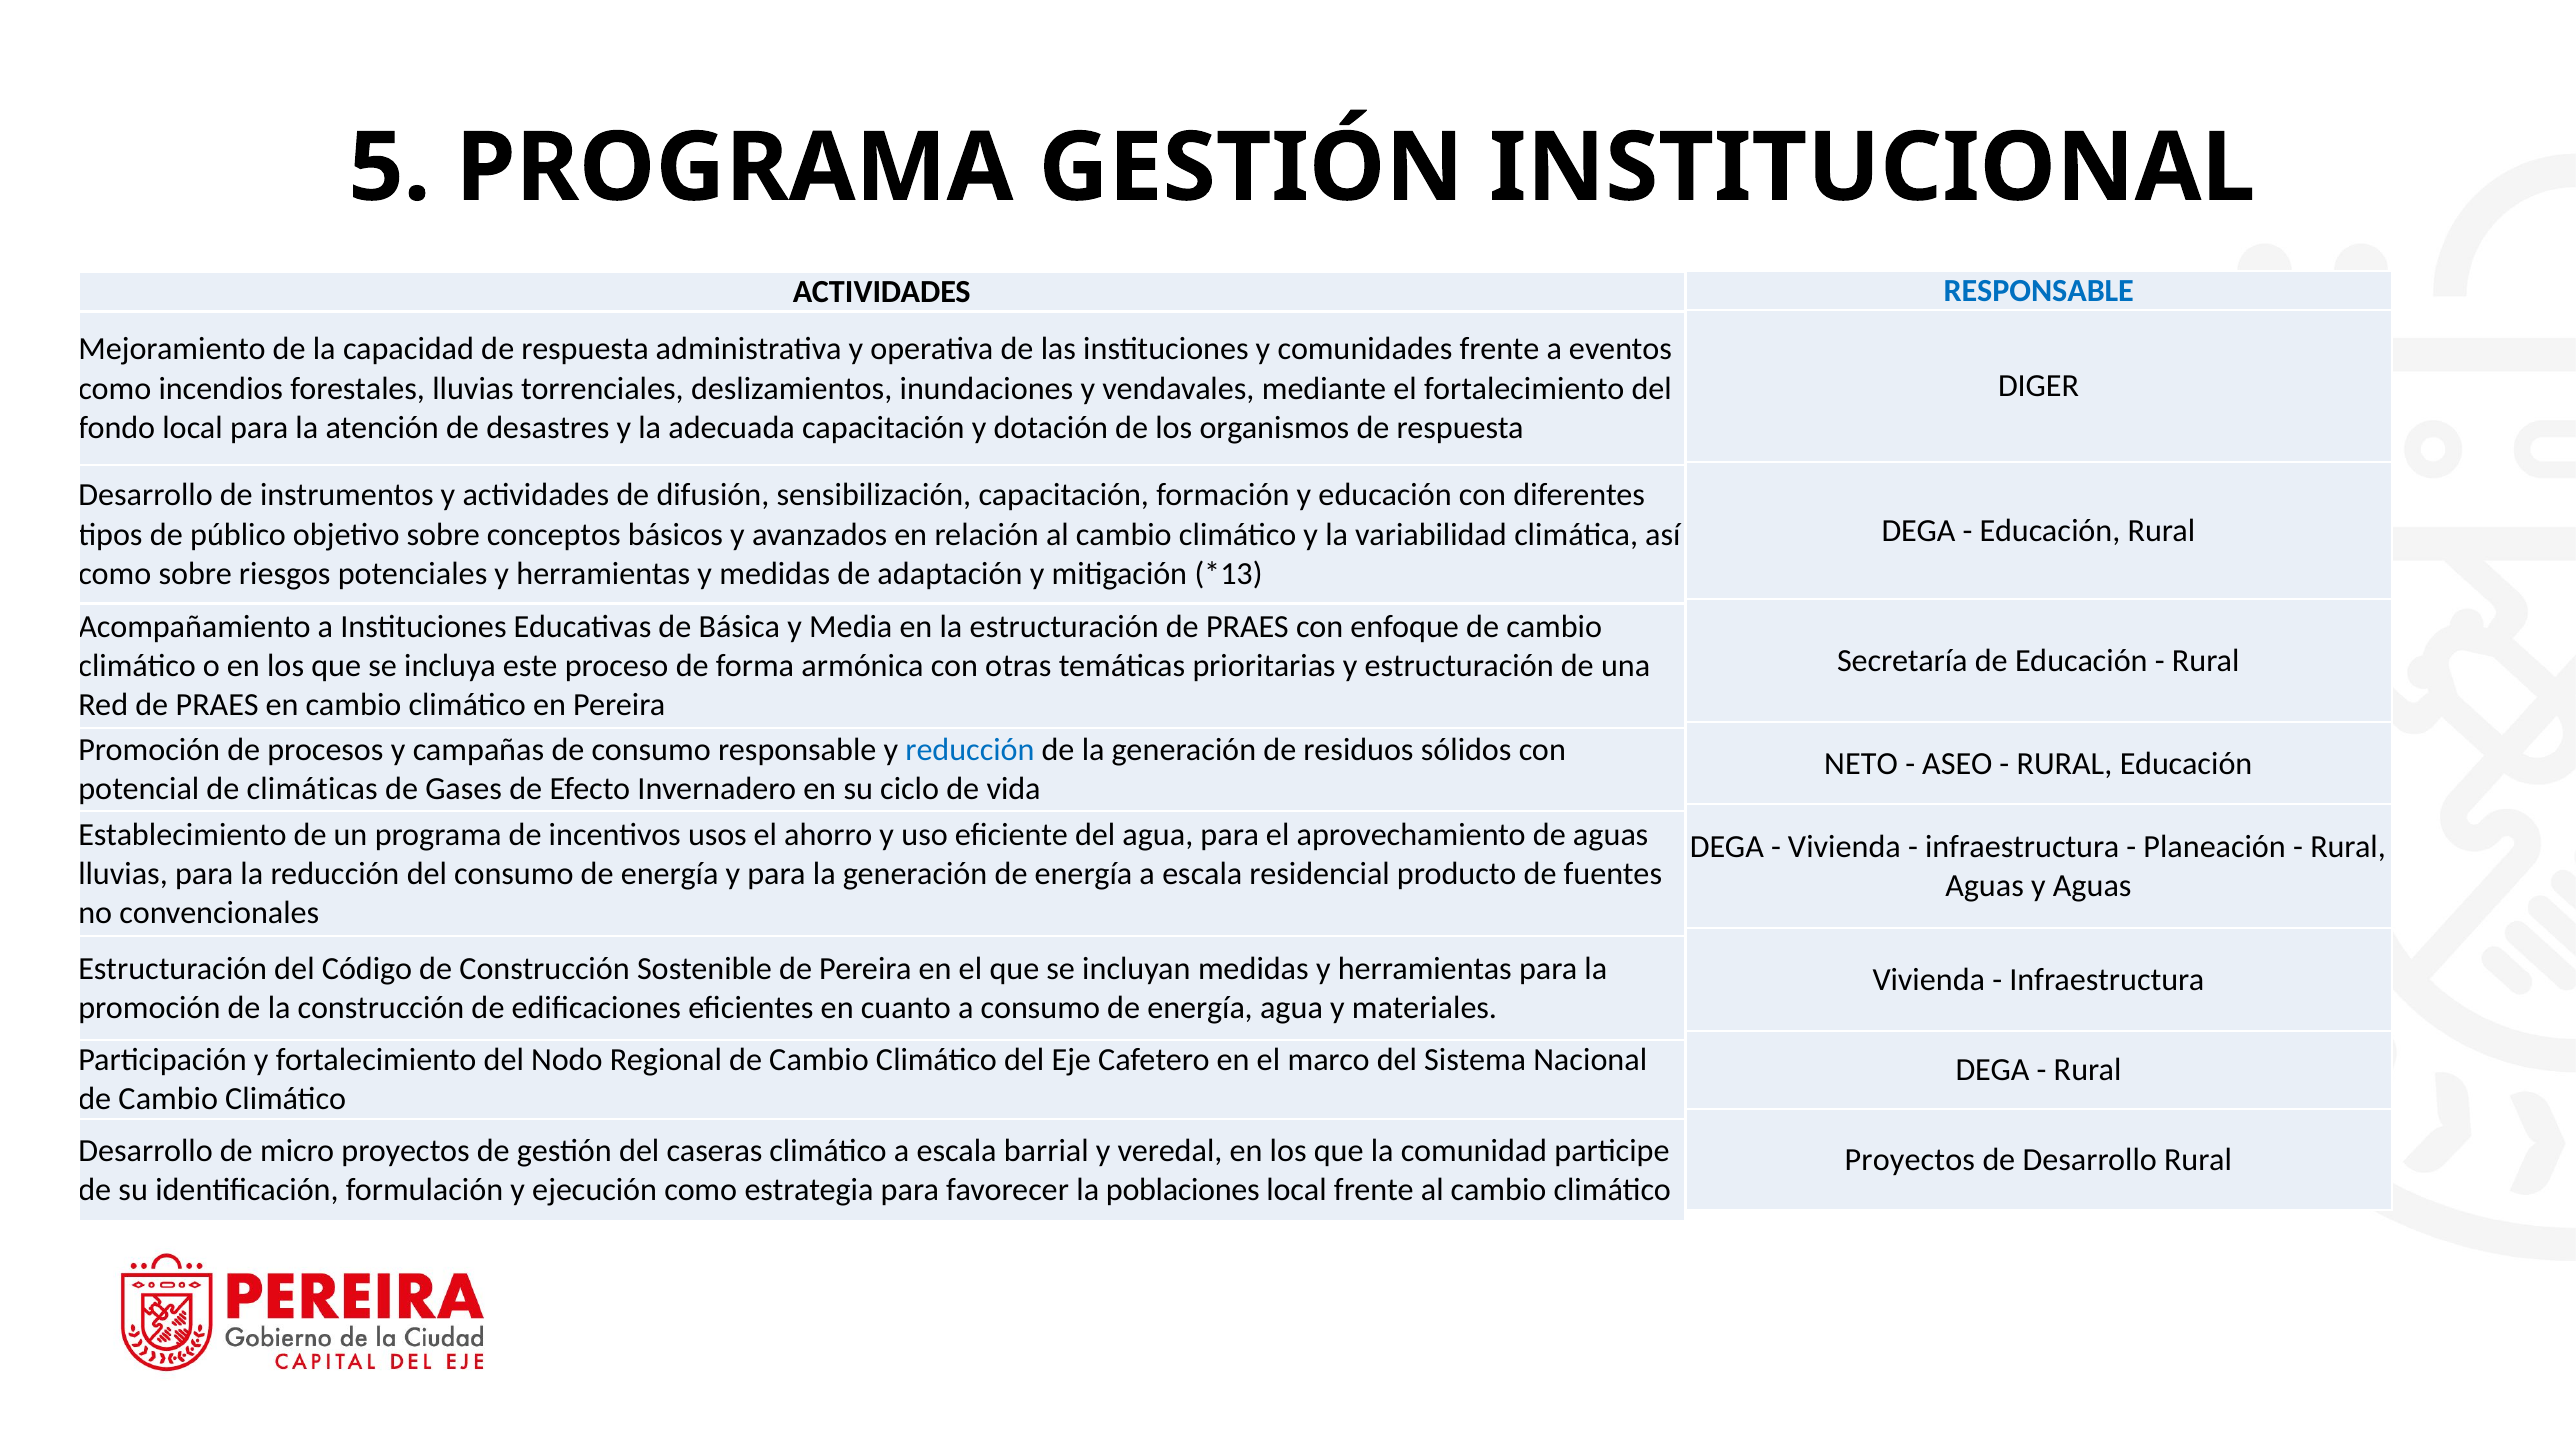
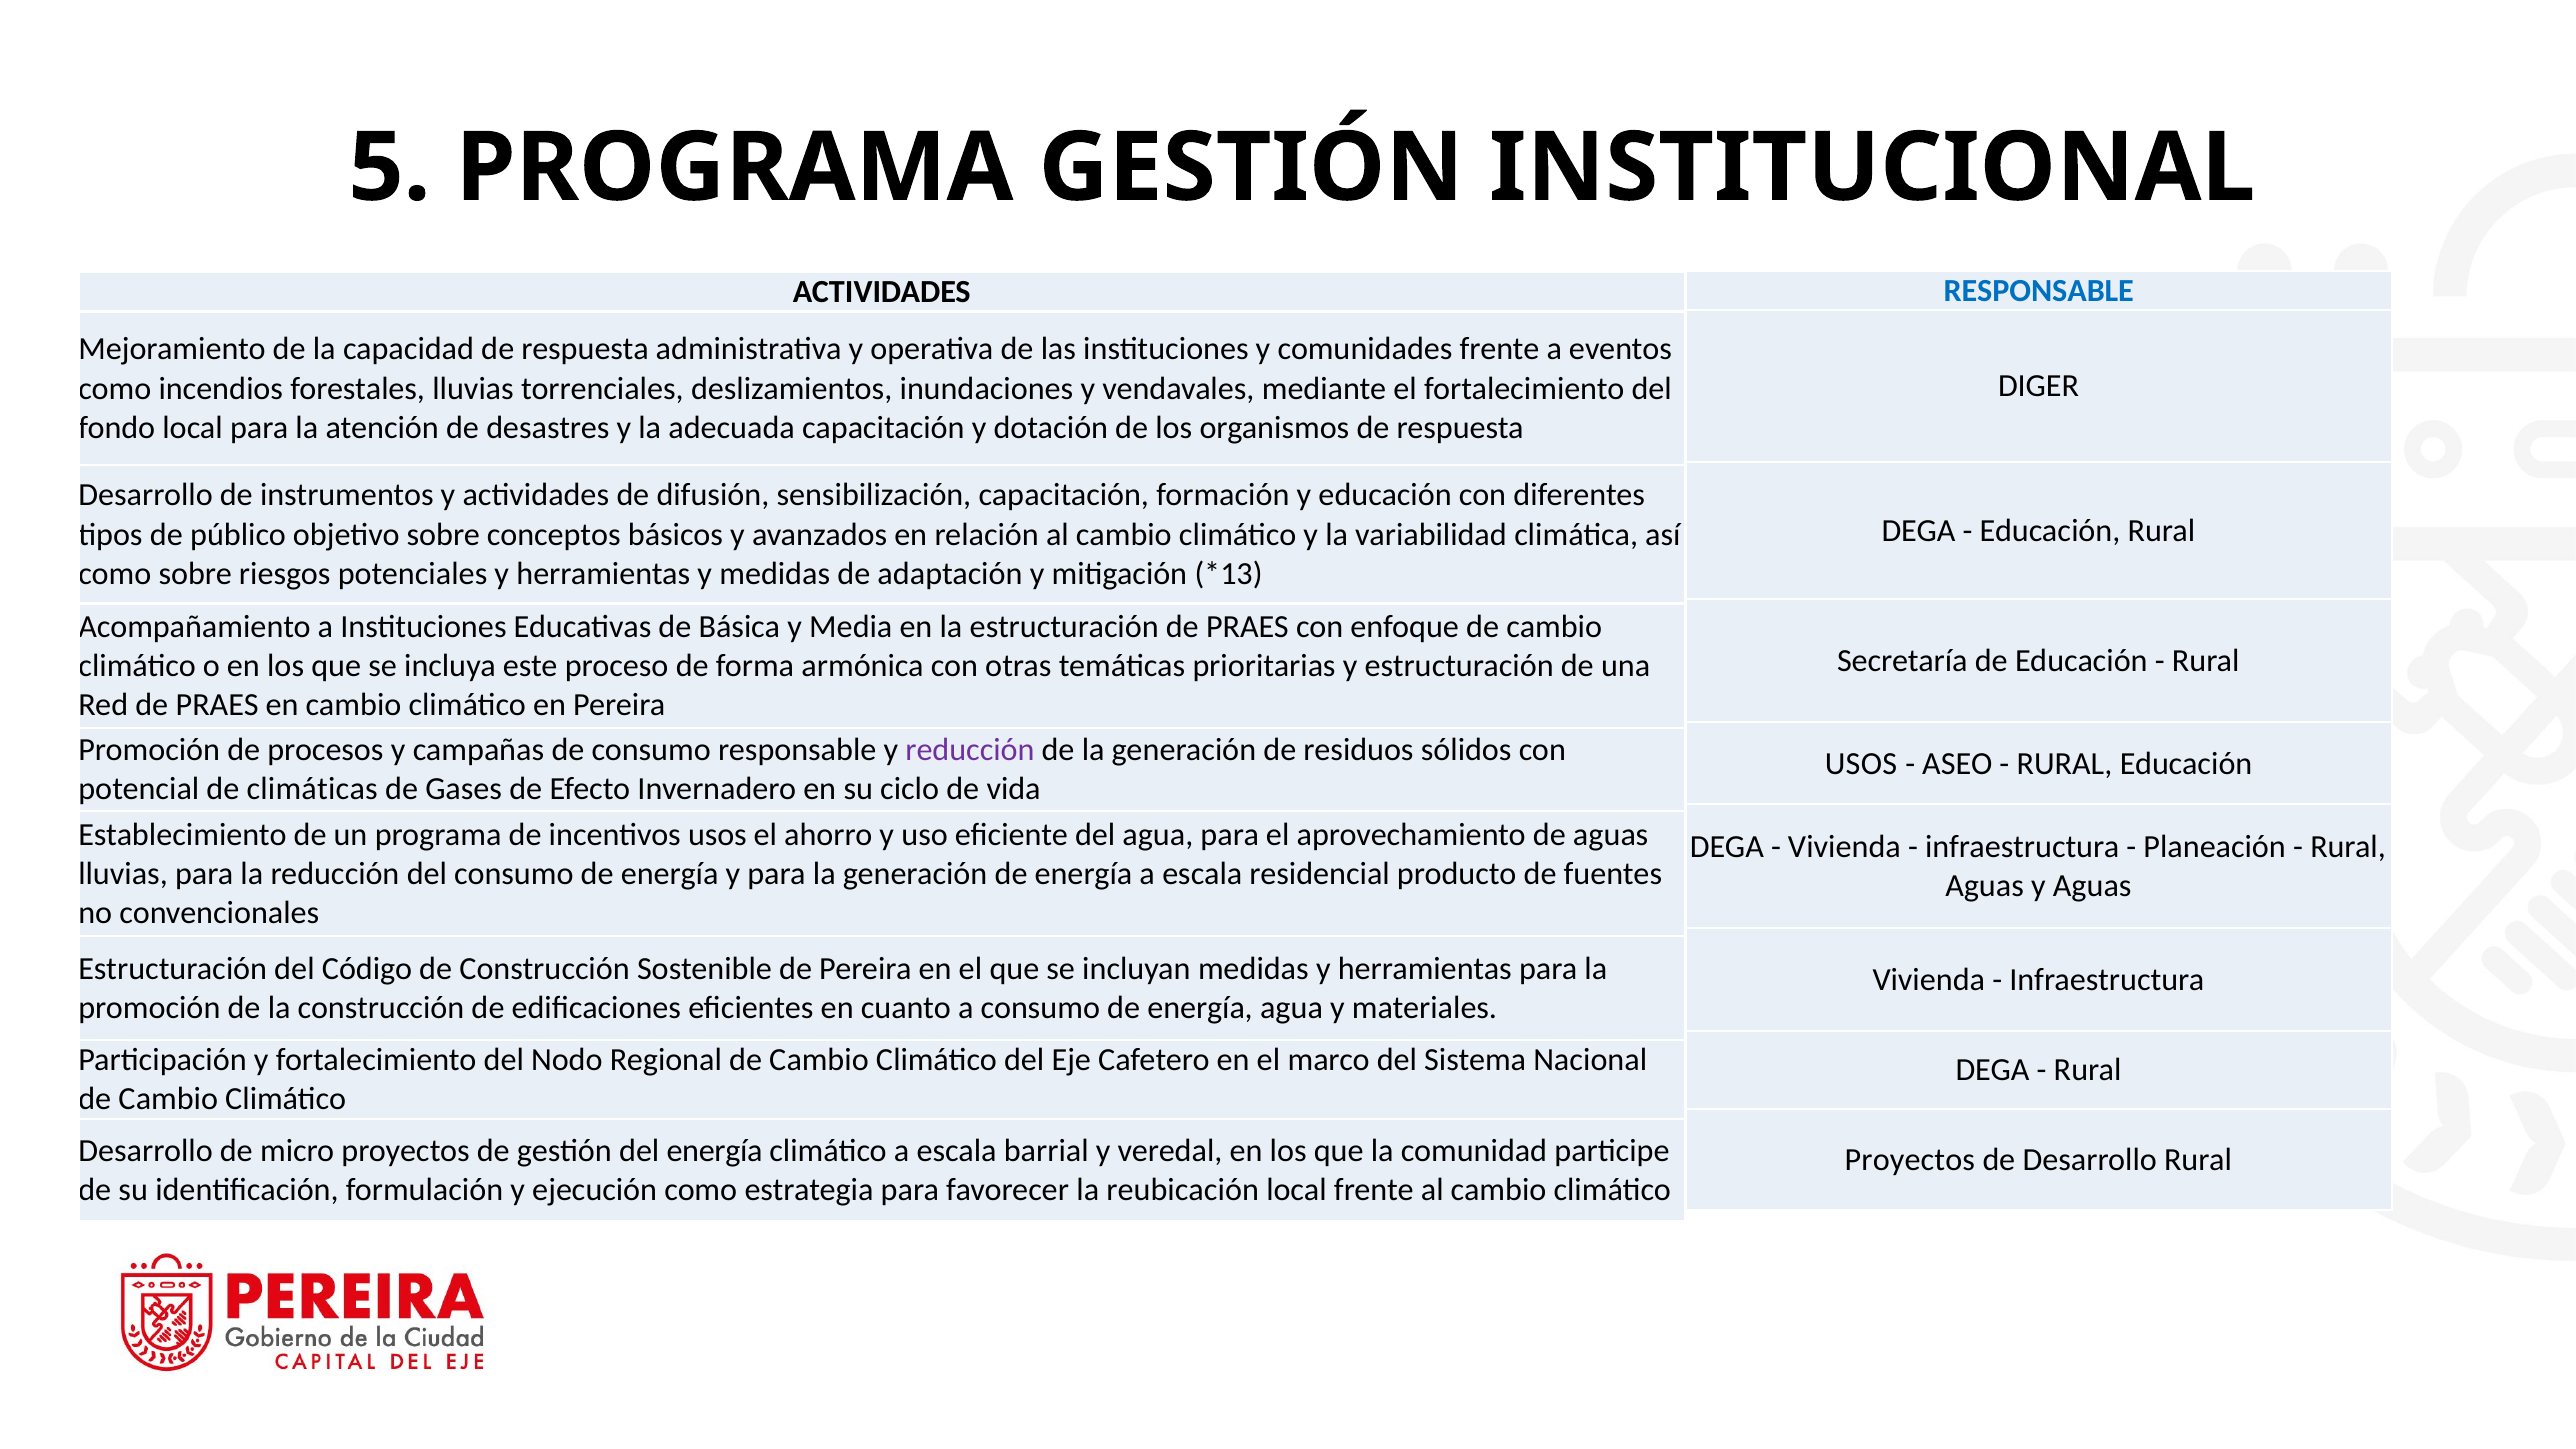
reducción at (970, 750) colour: blue -> purple
NETO at (1861, 763): NETO -> USOS
del caseras: caseras -> energía
poblaciones: poblaciones -> reubicación
